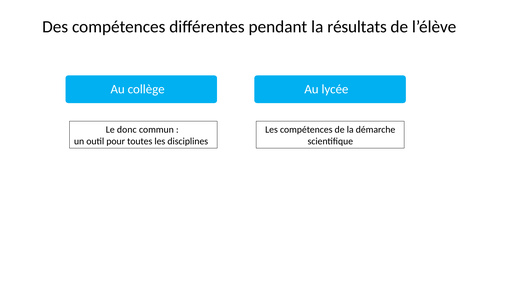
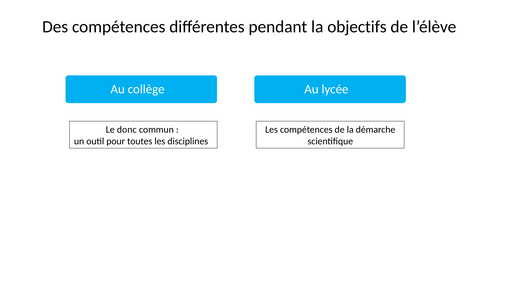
résultats: résultats -> objectifs
